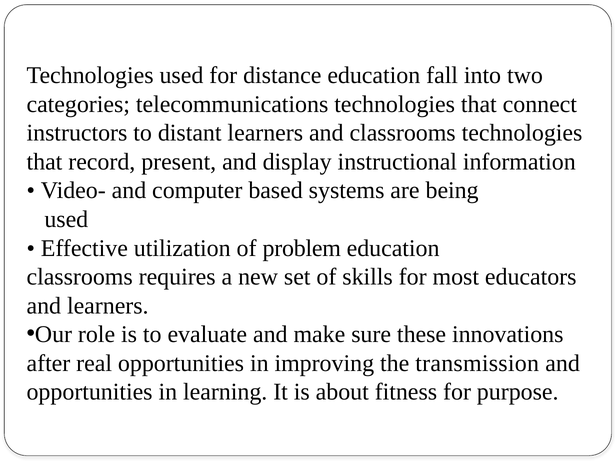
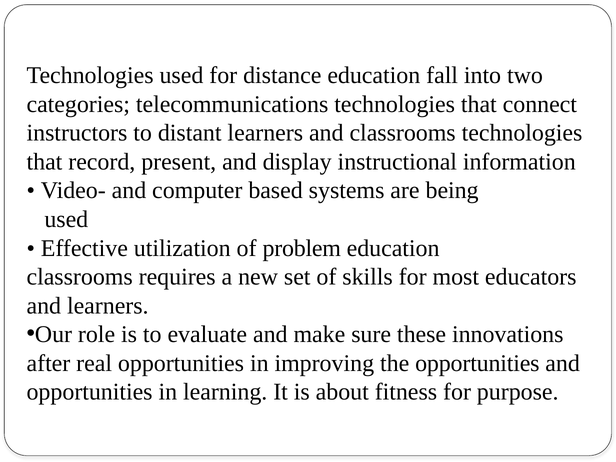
the transmission: transmission -> opportunities
